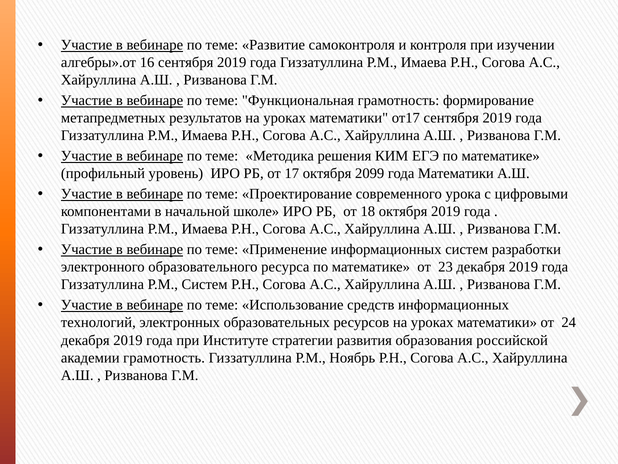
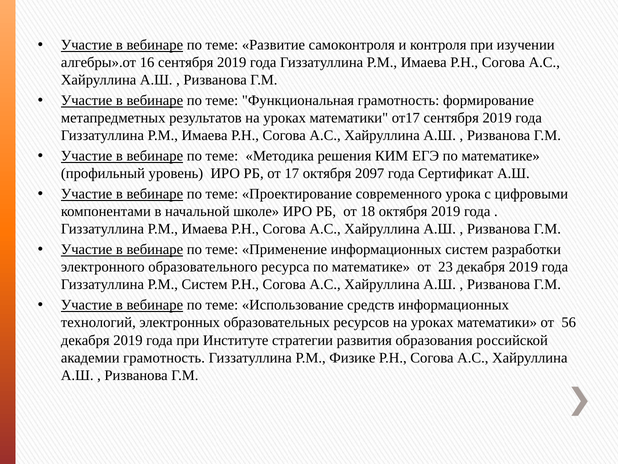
2099: 2099 -> 2097
года Математики: Математики -> Сертификат
24: 24 -> 56
Ноябрь: Ноябрь -> Физике
